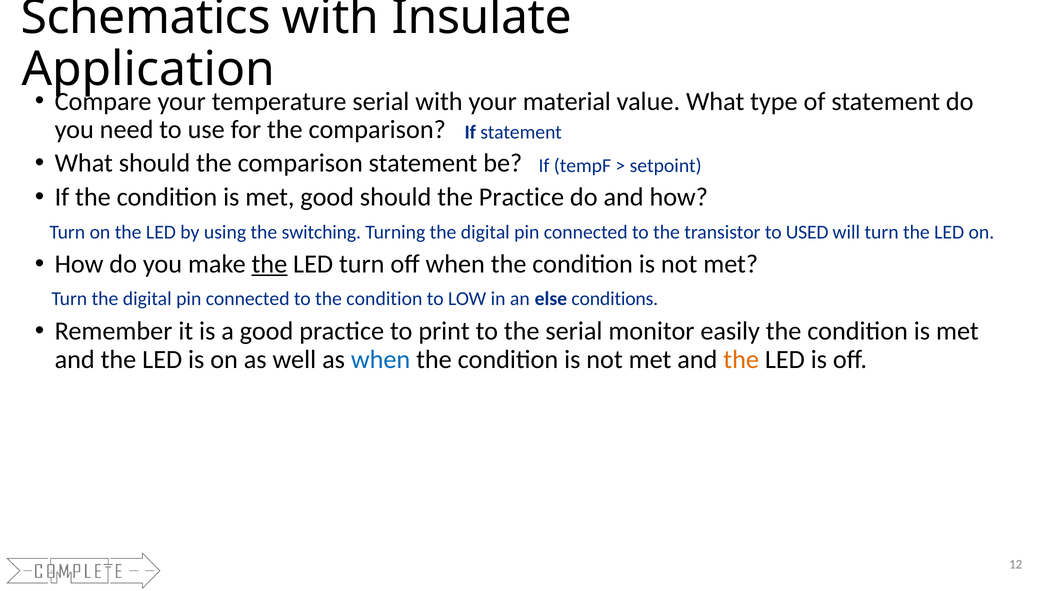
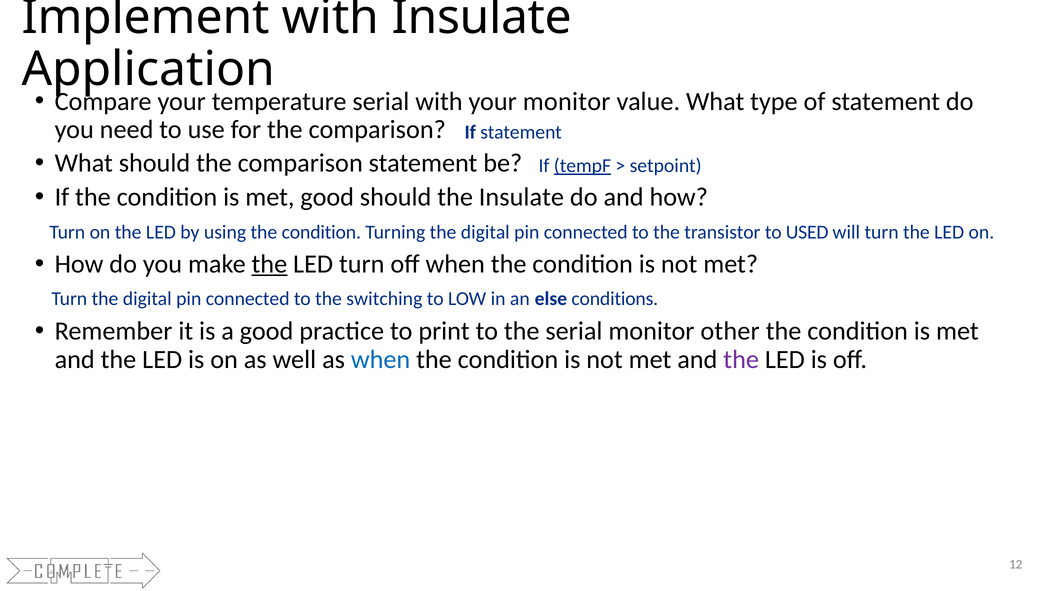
Schematics: Schematics -> Implement
your material: material -> monitor
tempF underline: none -> present
the Practice: Practice -> Insulate
using the switching: switching -> condition
to the condition: condition -> switching
easily: easily -> other
the at (741, 359) colour: orange -> purple
